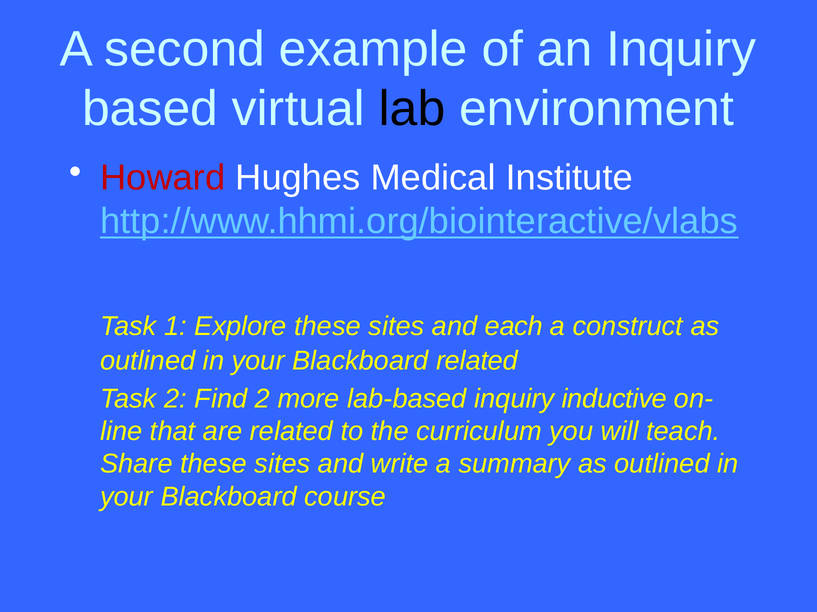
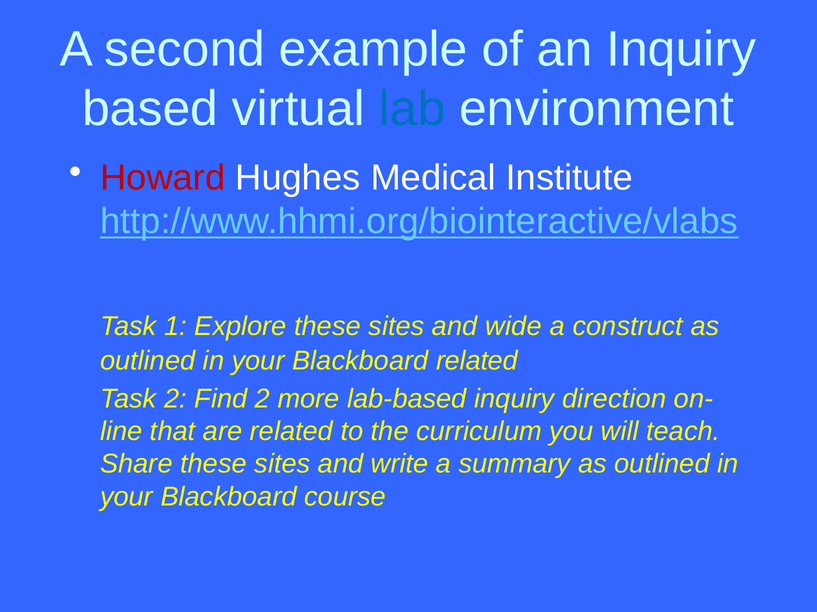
lab colour: black -> blue
each: each -> wide
inductive: inductive -> direction
